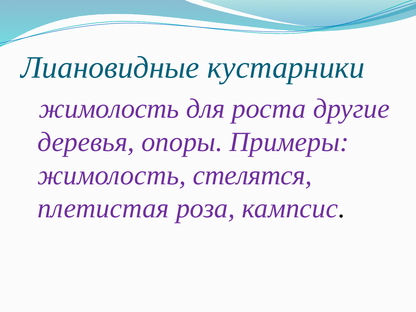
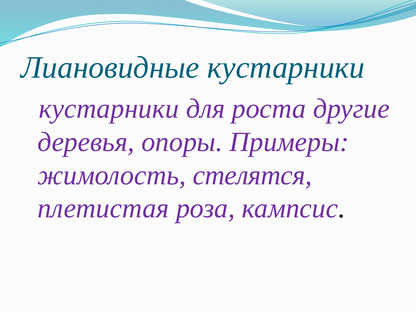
жимолость at (109, 109): жимолость -> кустарники
